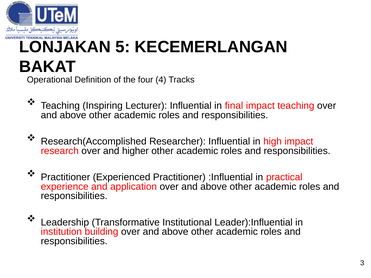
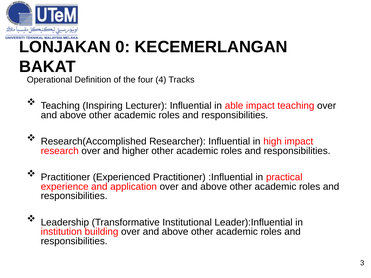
5: 5 -> 0
final: final -> able
